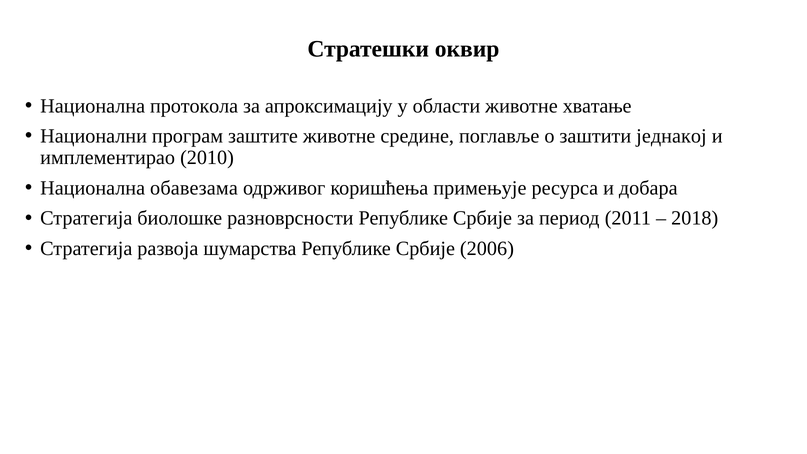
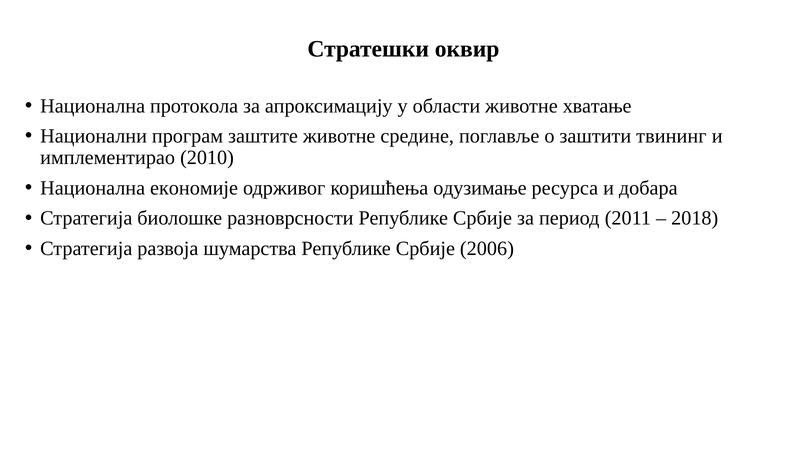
једнакој: једнакој -> твининг
обавезама: обавезама -> економије
примењује: примењује -> одузимање
